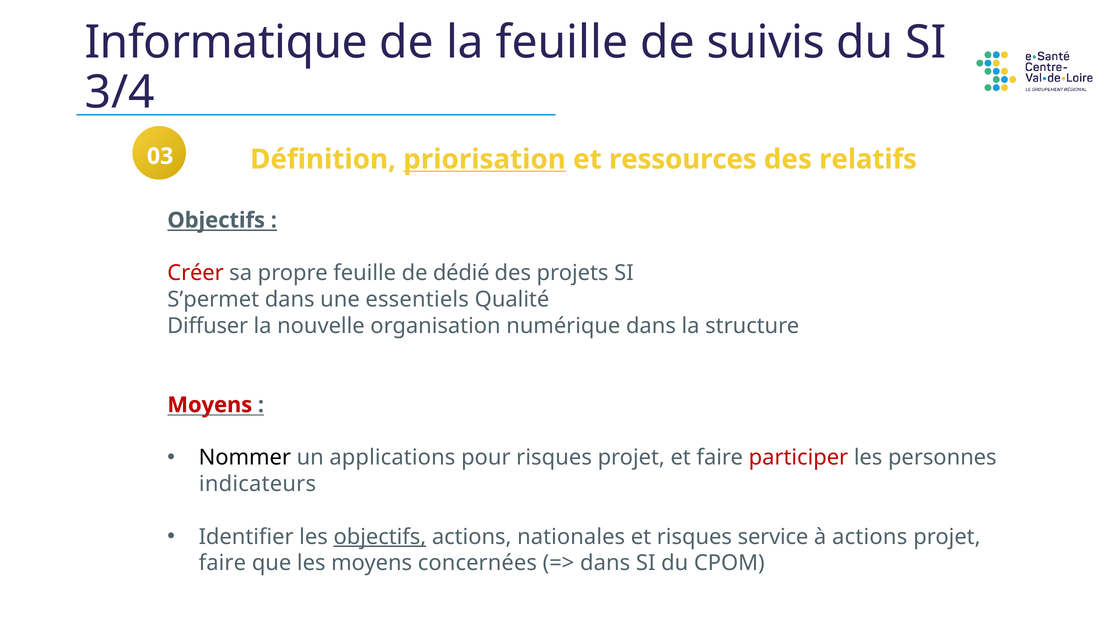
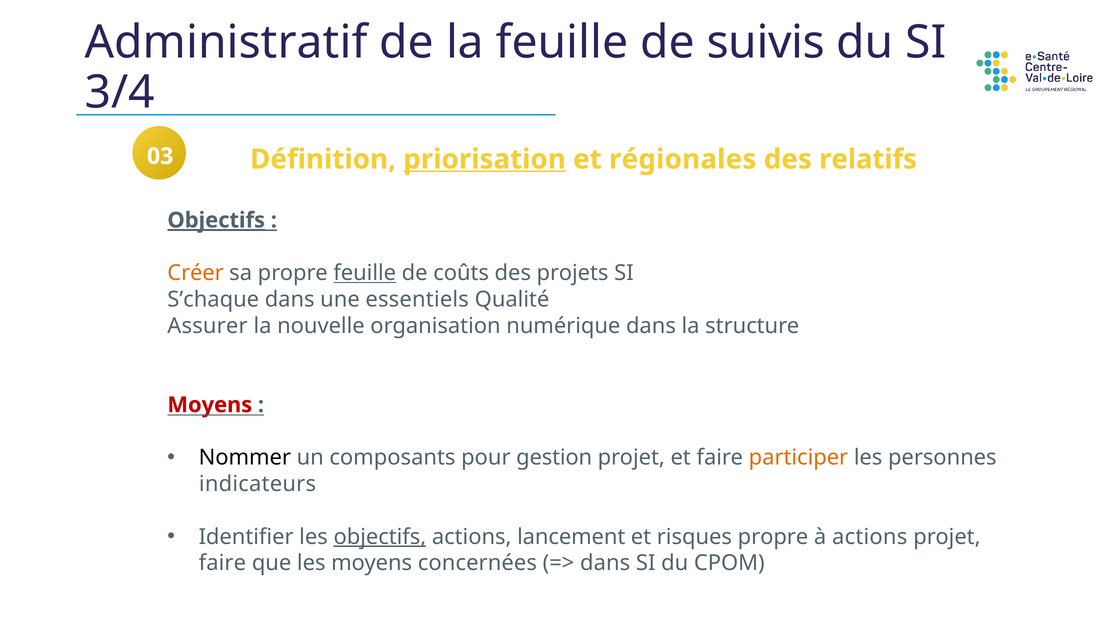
Informatique: Informatique -> Administratif
ressources: ressources -> régionales
Objectifs at (216, 220) underline: none -> present
Créer colour: red -> orange
feuille at (365, 273) underline: none -> present
dédié: dédié -> coûts
S’permet: S’permet -> S’chaque
Diffuser: Diffuser -> Assurer
applications: applications -> composants
pour risques: risques -> gestion
participer colour: red -> orange
nationales: nationales -> lancement
risques service: service -> propre
